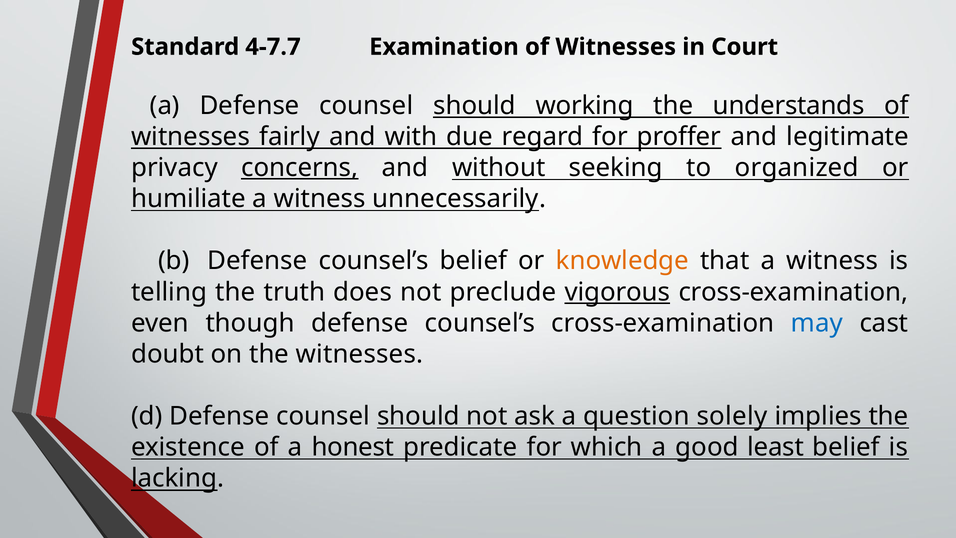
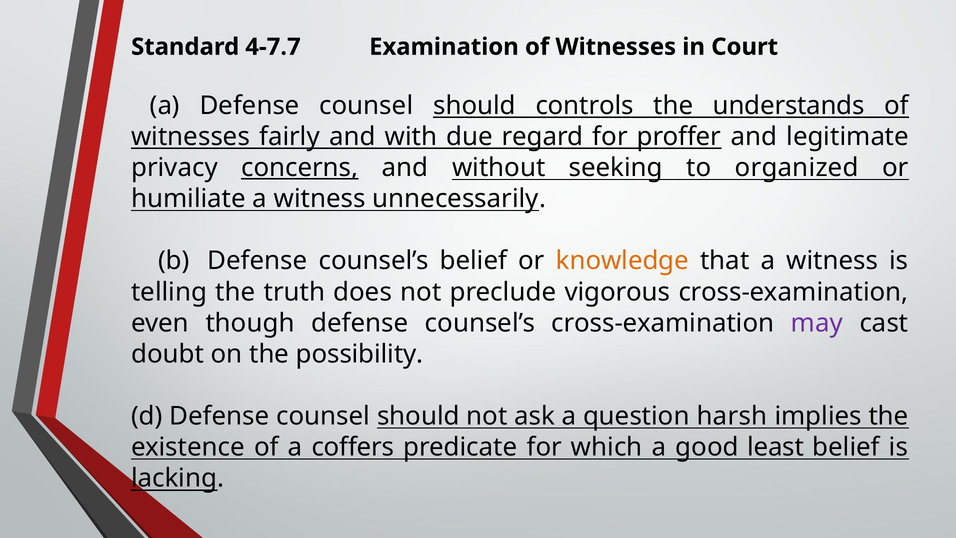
working: working -> controls
vigorous underline: present -> none
may colour: blue -> purple
the witnesses: witnesses -> possibility
solely: solely -> harsh
honest: honest -> coffers
